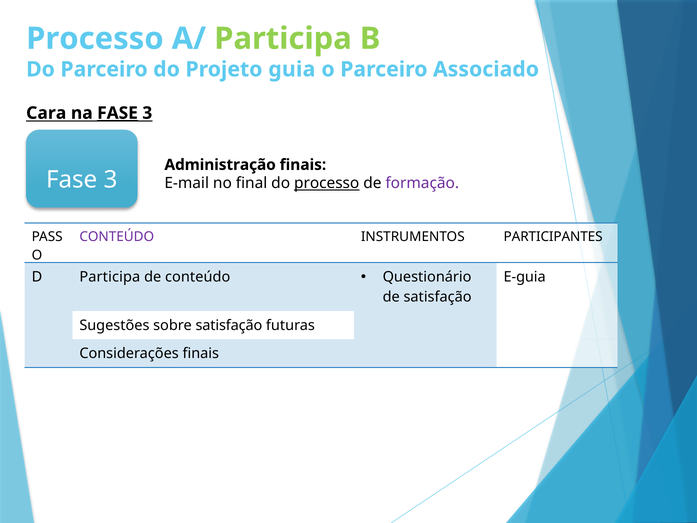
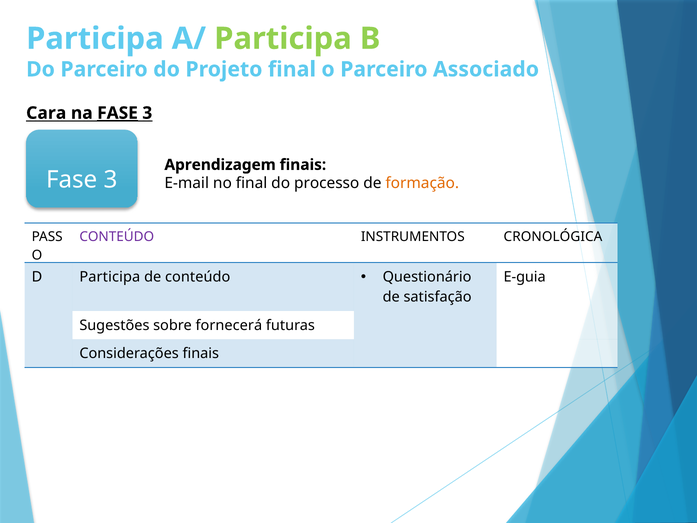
Processo at (95, 39): Processo -> Participa
Projeto guia: guia -> final
Administração: Administração -> Aprendizagem
processo at (327, 183) underline: present -> none
formação colour: purple -> orange
PARTICIPANTES: PARTICIPANTES -> CRONOLÓGICA
sobre satisfação: satisfação -> fornecerá
